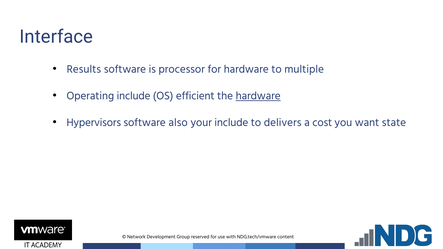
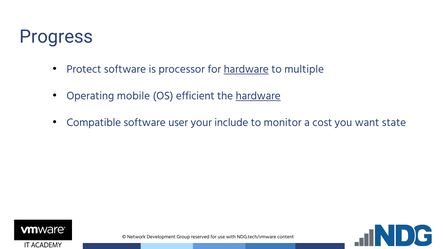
Interface: Interface -> Progress
Results: Results -> Protect
hardware at (246, 69) underline: none -> present
Operating include: include -> mobile
Hypervisors: Hypervisors -> Compatible
also: also -> user
delivers: delivers -> monitor
